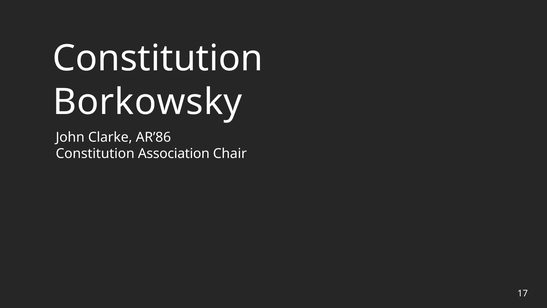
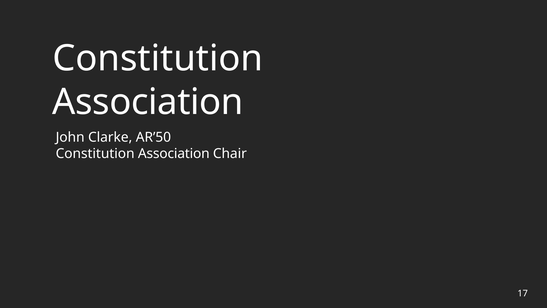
Borkowsky at (147, 102): Borkowsky -> Association
AR’86: AR’86 -> AR’50
